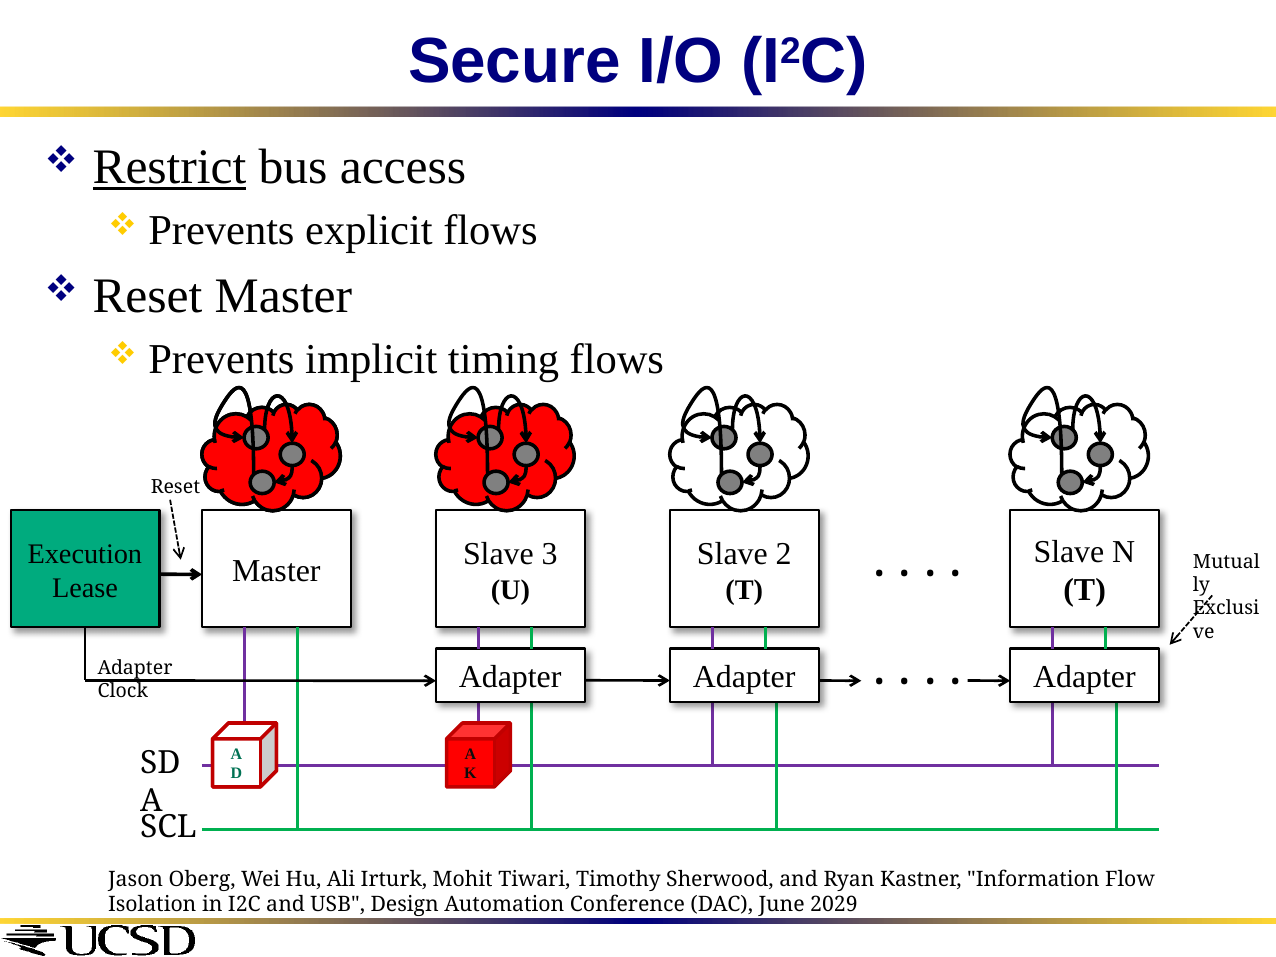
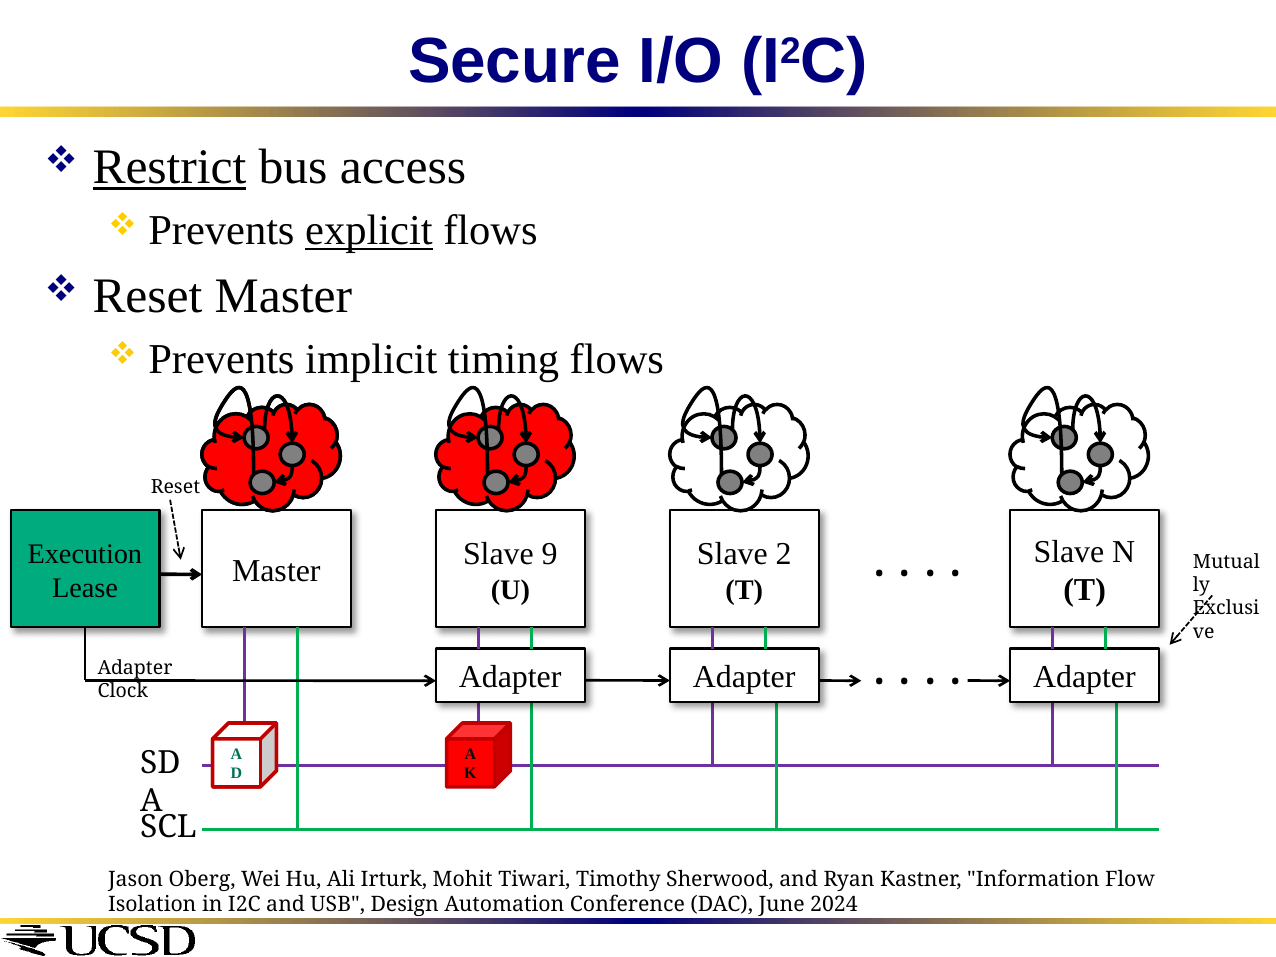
explicit underline: none -> present
3: 3 -> 9
2029: 2029 -> 2024
